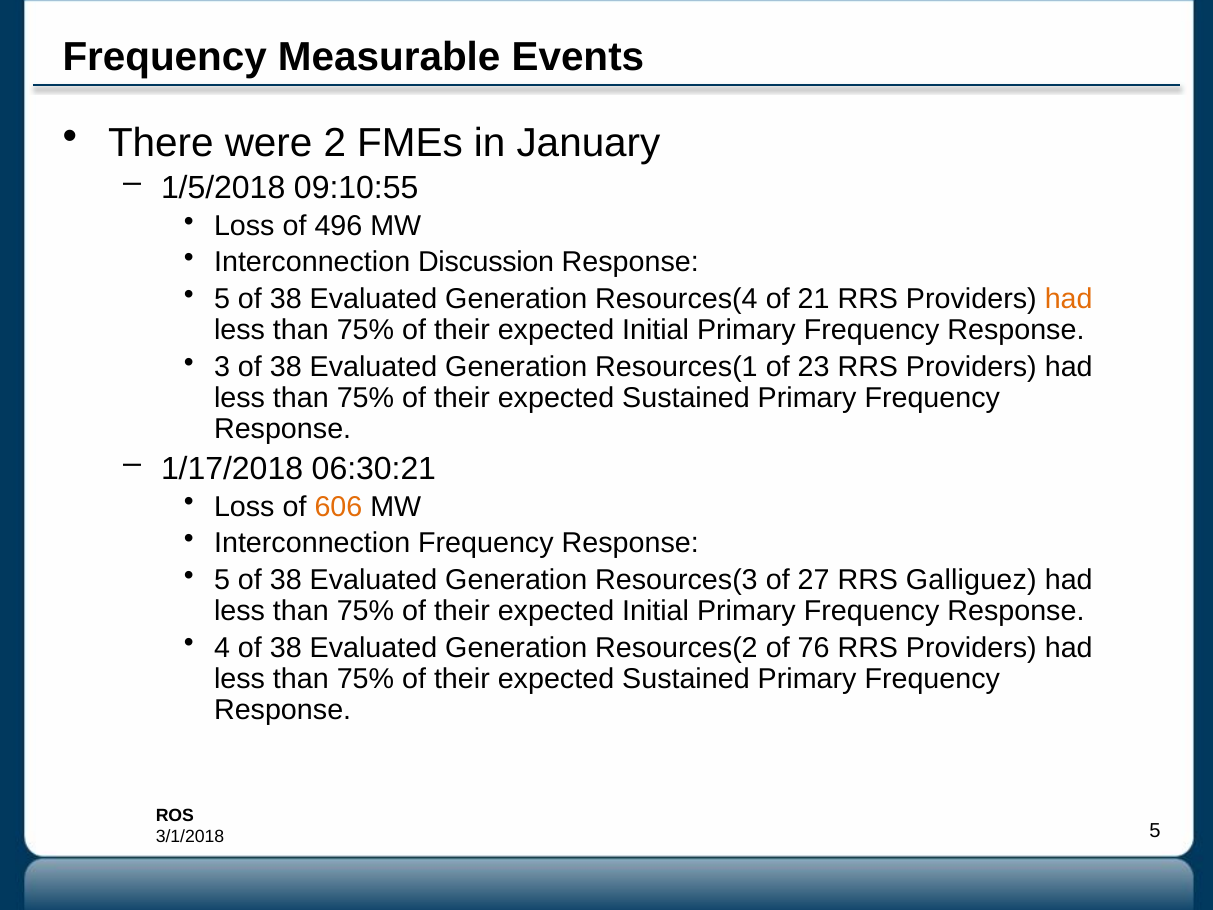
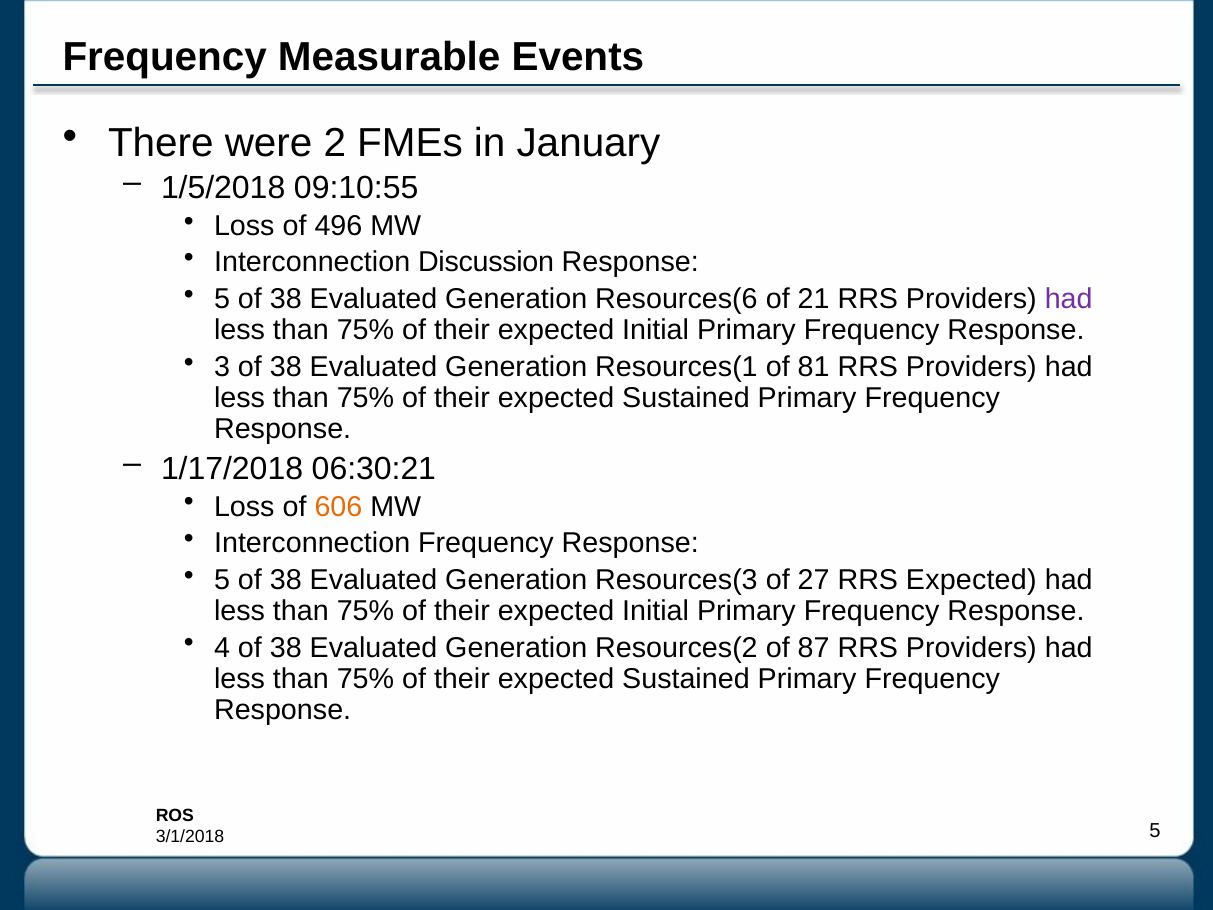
Resources(4: Resources(4 -> Resources(6
had at (1069, 299) colour: orange -> purple
23: 23 -> 81
RRS Galliguez: Galliguez -> Expected
76: 76 -> 87
